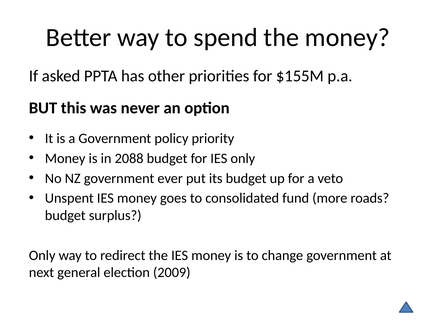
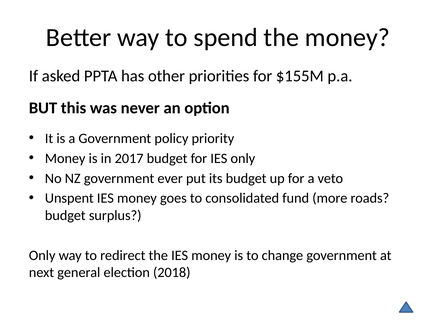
2088: 2088 -> 2017
2009: 2009 -> 2018
